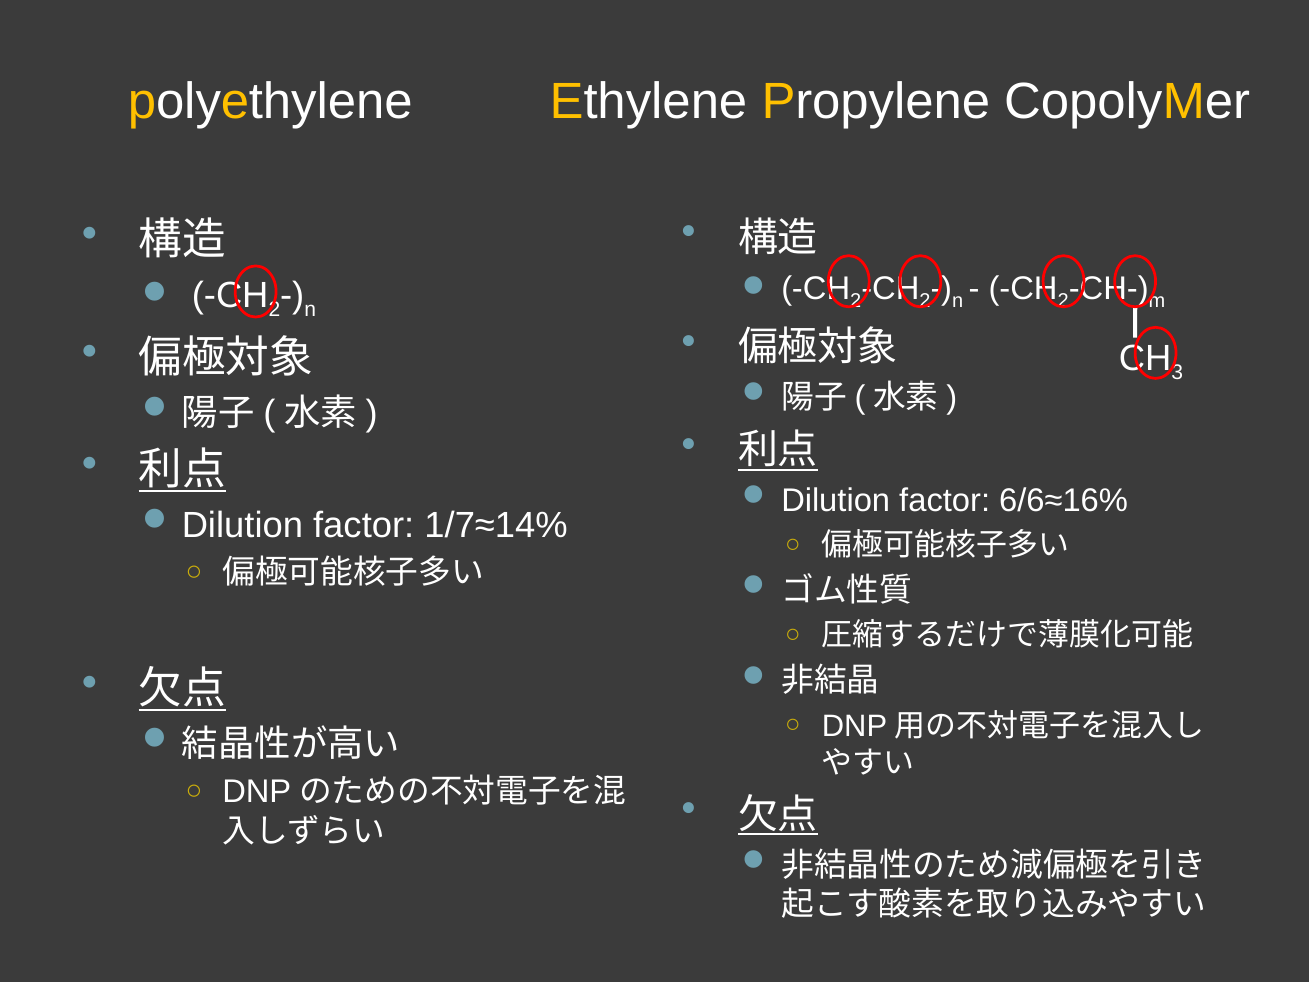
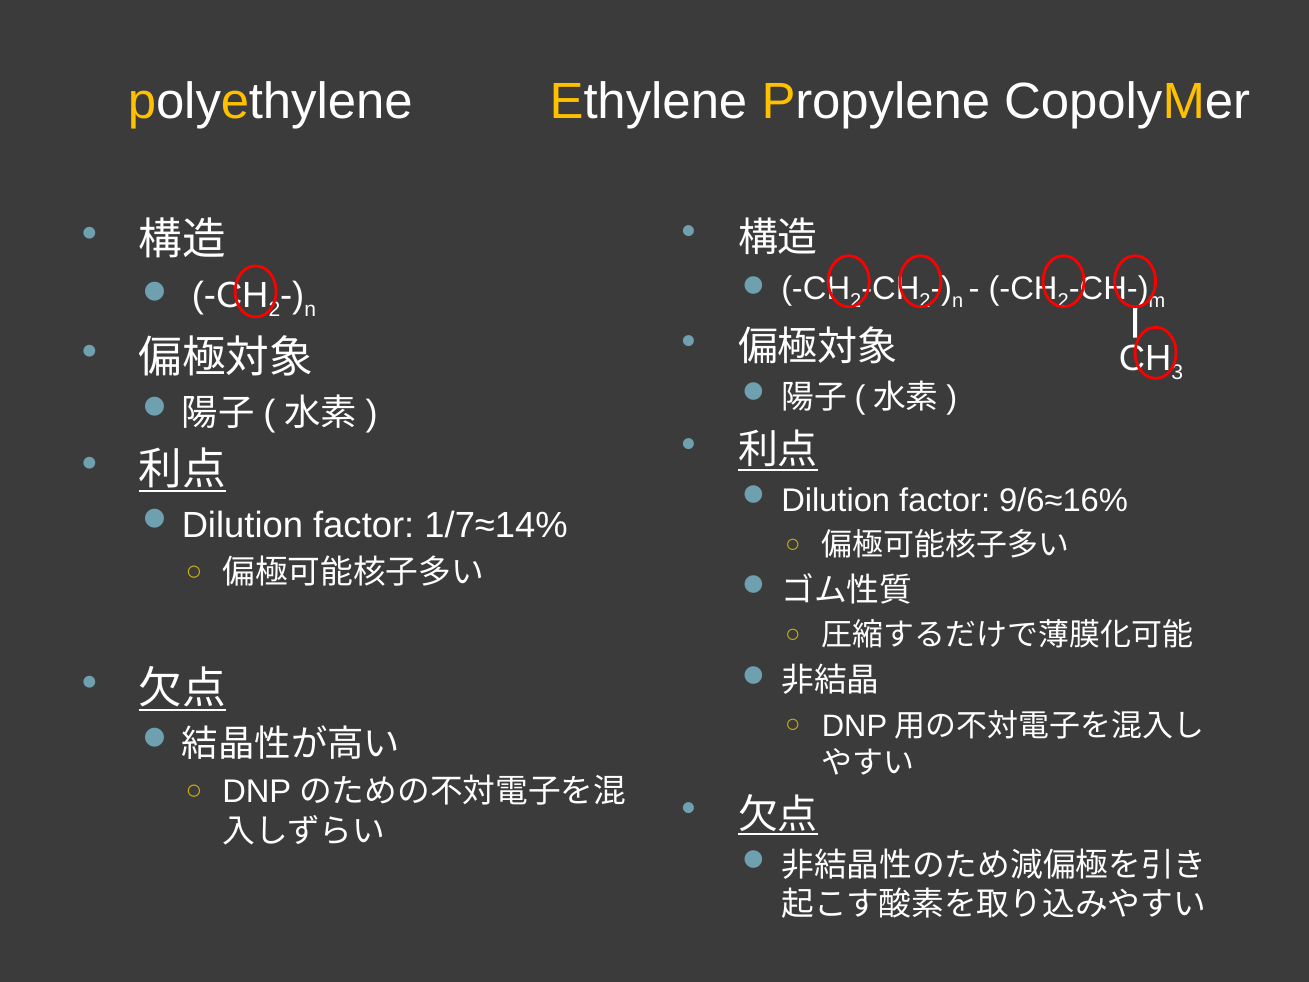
6/6≈16%: 6/6≈16% -> 9/6≈16%
